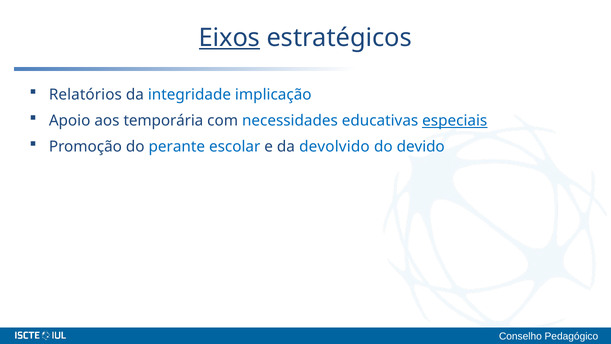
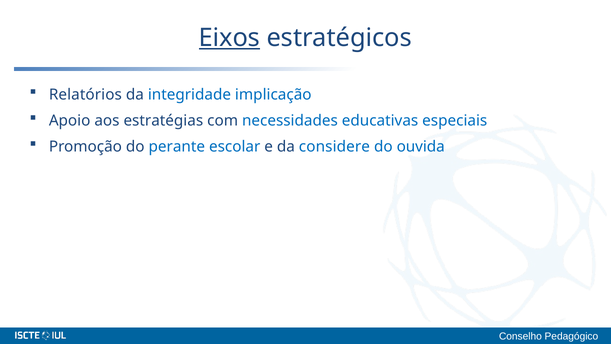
temporária: temporária -> estratégias
especiais underline: present -> none
devolvido: devolvido -> considere
devido: devido -> ouvida
